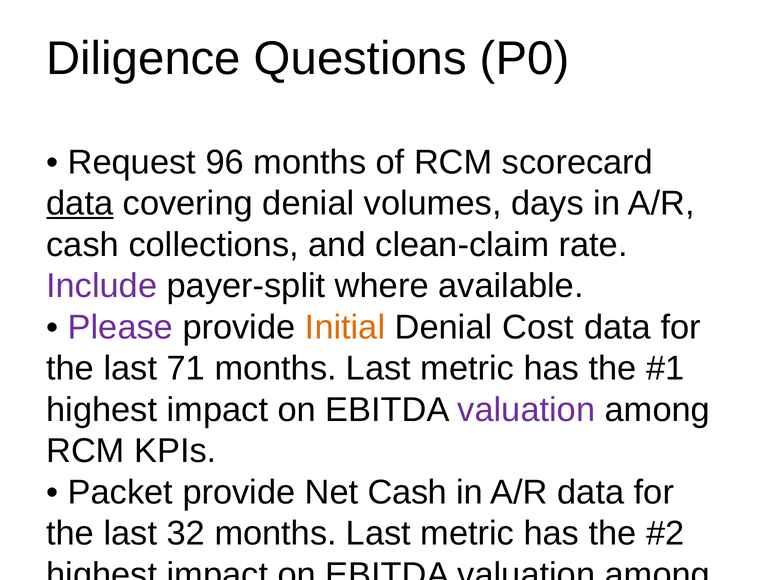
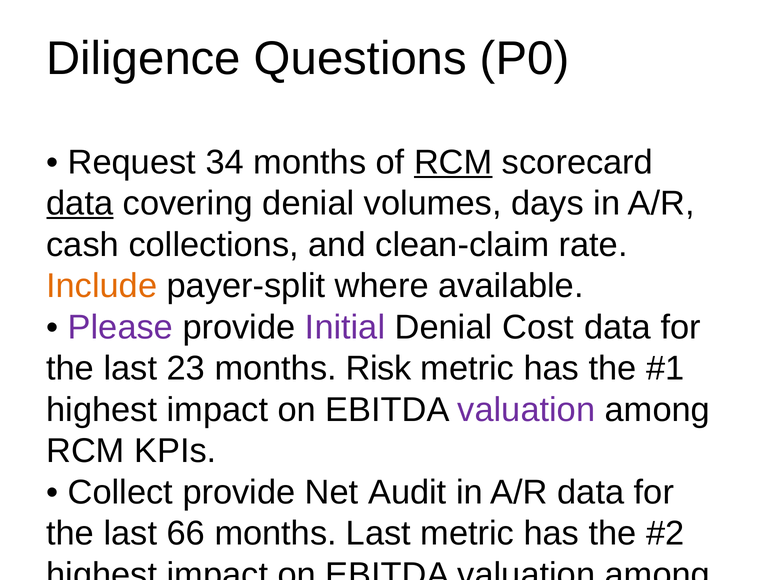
96: 96 -> 34
RCM at (453, 162) underline: none -> present
Include colour: purple -> orange
Initial colour: orange -> purple
71: 71 -> 23
Last at (378, 369): Last -> Risk
Packet at (120, 493): Packet -> Collect
Net Cash: Cash -> Audit
32: 32 -> 66
